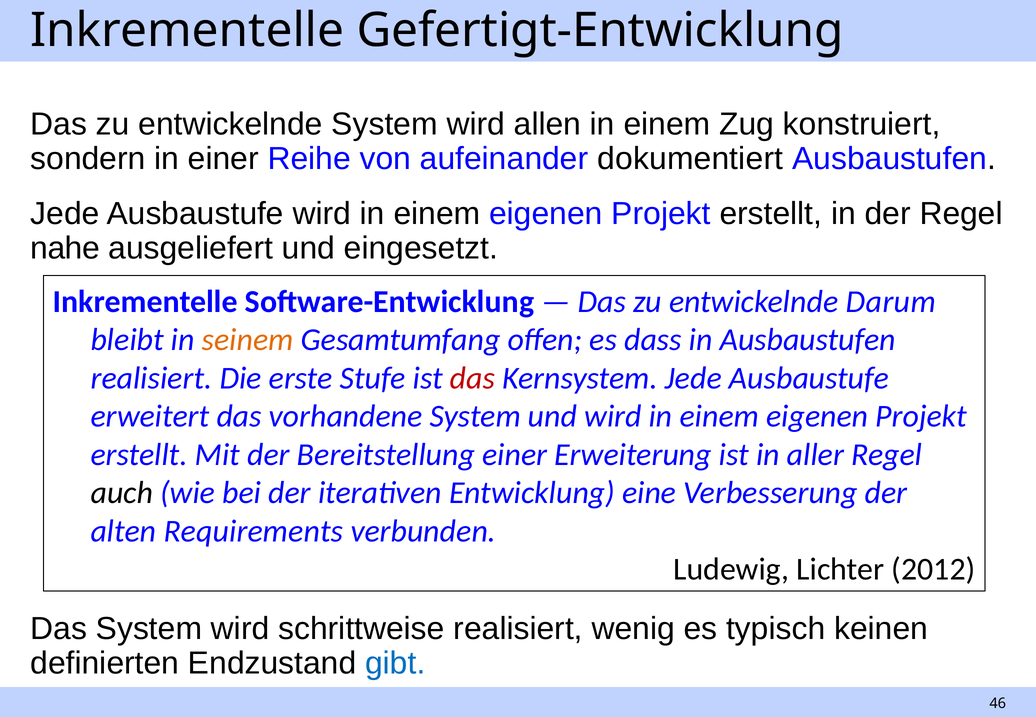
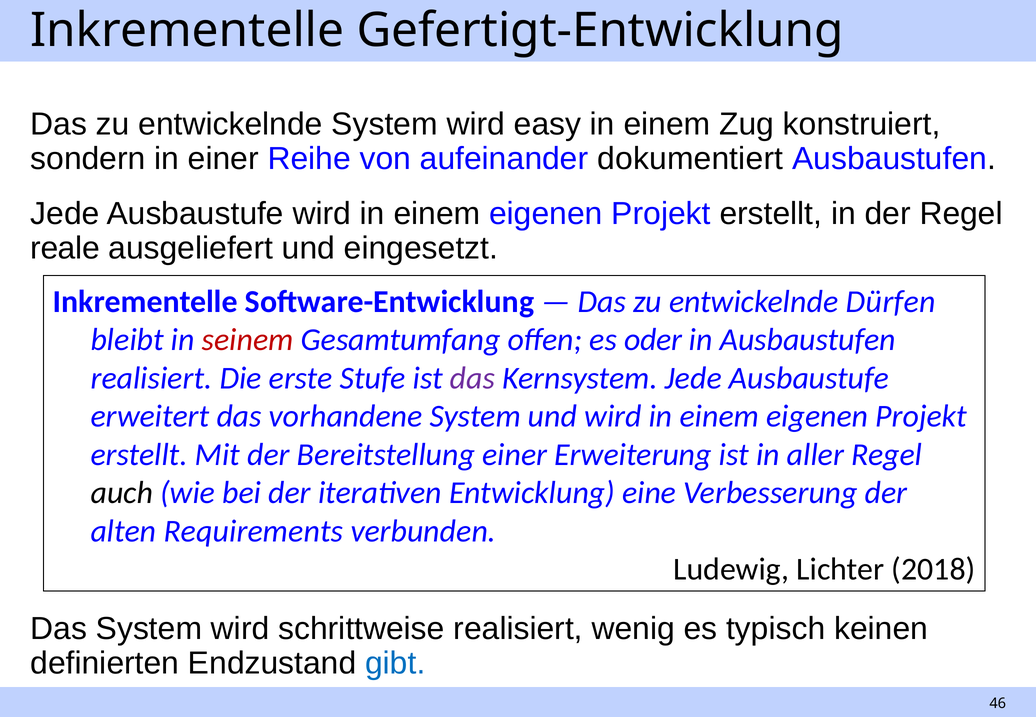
allen: allen -> easy
nahe: nahe -> reale
Darum: Darum -> Dürfen
seinem colour: orange -> red
dass: dass -> oder
das at (473, 378) colour: red -> purple
2012: 2012 -> 2018
